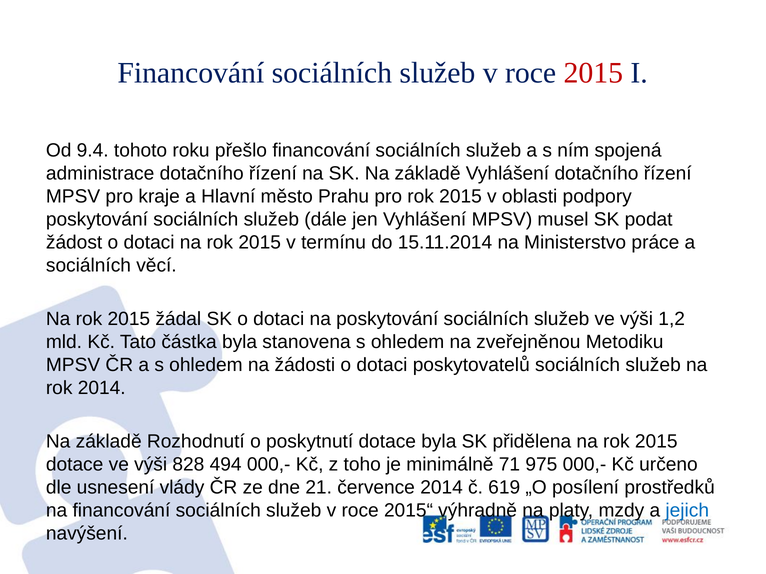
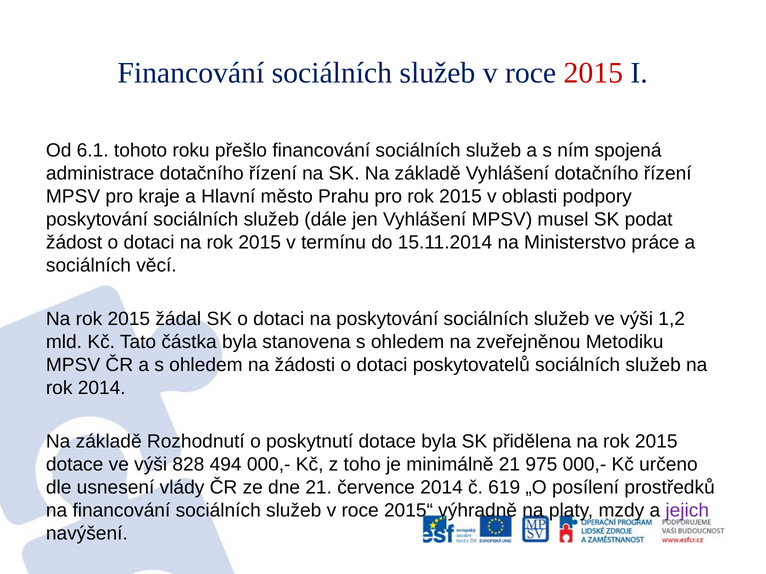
9.4: 9.4 -> 6.1
minimálně 71: 71 -> 21
jejich colour: blue -> purple
